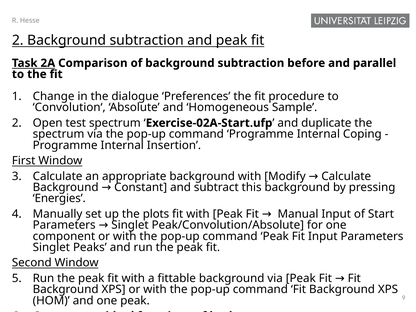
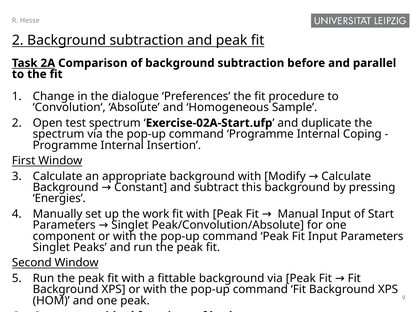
plots: plots -> work
